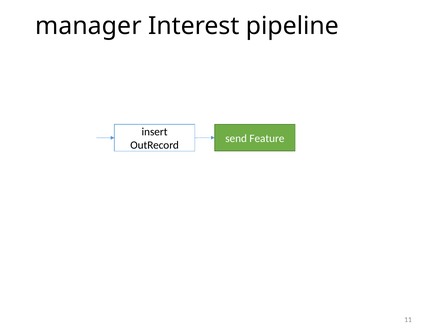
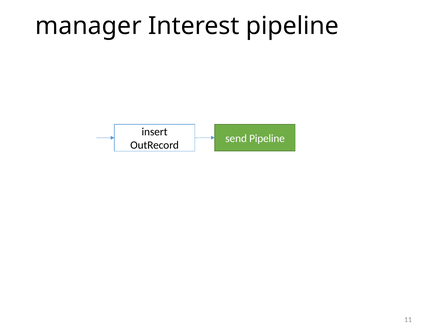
send Feature: Feature -> Pipeline
